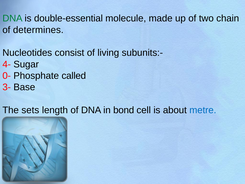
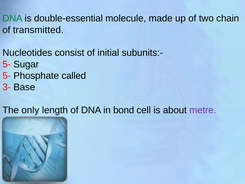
determines: determines -> transmitted
living: living -> initial
4- at (7, 64): 4- -> 5-
0- at (7, 76): 0- -> 5-
sets: sets -> only
metre colour: blue -> purple
